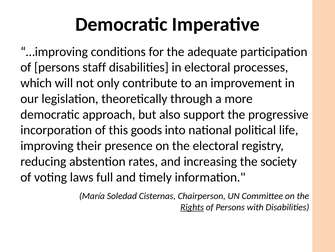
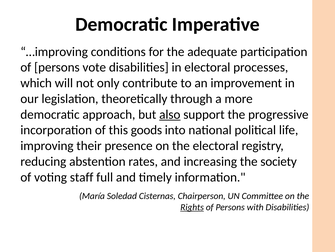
staff: staff -> vote
also underline: none -> present
laws: laws -> staff
